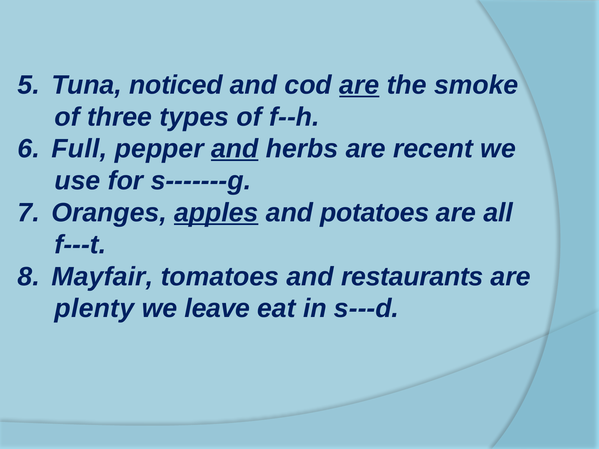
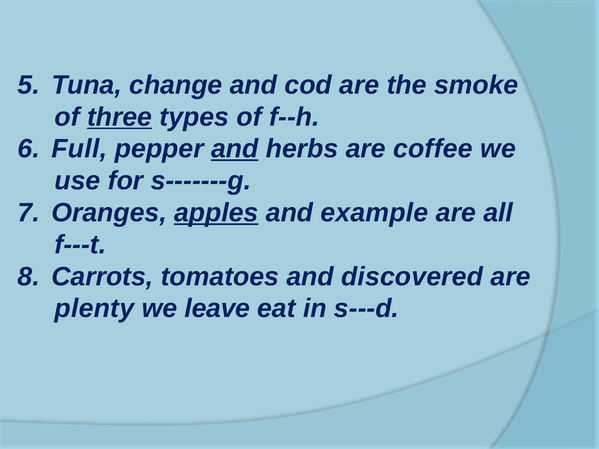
noticed: noticed -> change
are at (359, 85) underline: present -> none
three underline: none -> present
recent: recent -> coffee
potatoes: potatoes -> example
Mayfair: Mayfair -> Сarrots
restaurants: restaurants -> discovered
